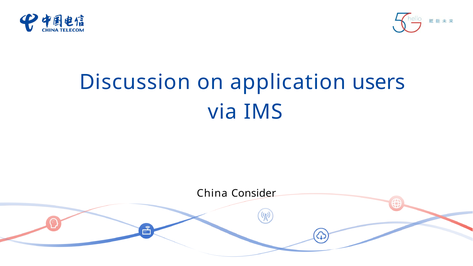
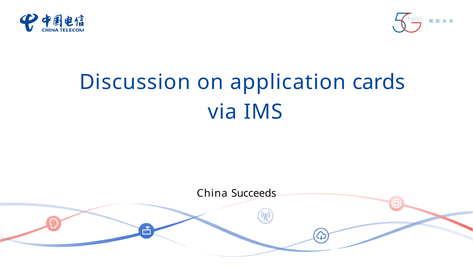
users: users -> cards
Consider: Consider -> Succeeds
